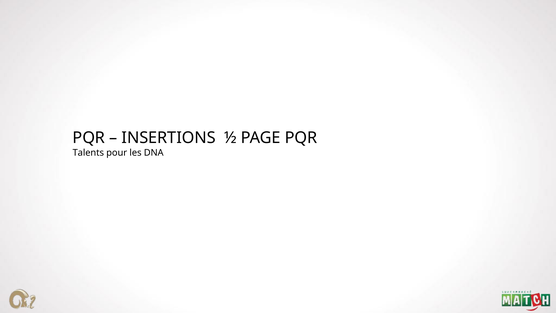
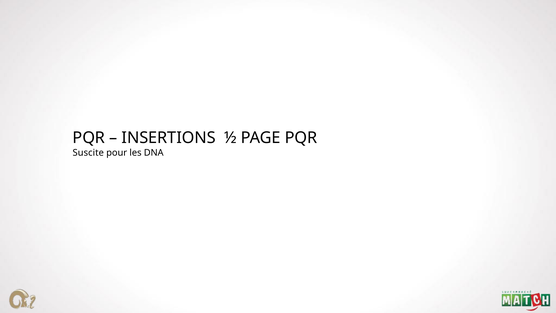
Talents: Talents -> Suscite
